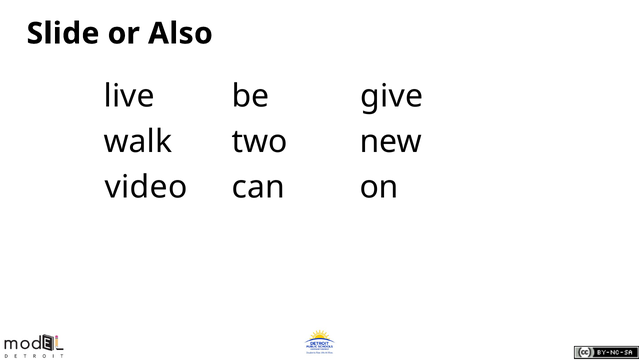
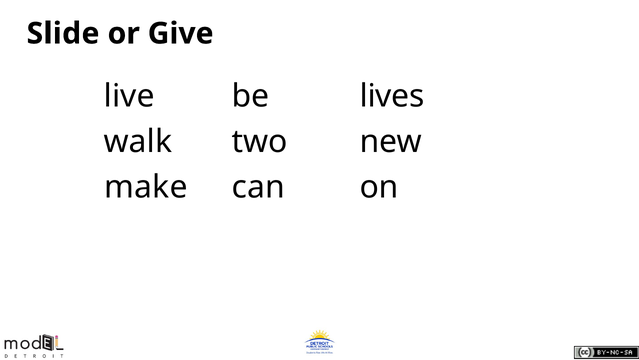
Also: Also -> Give
give: give -> lives
video: video -> make
